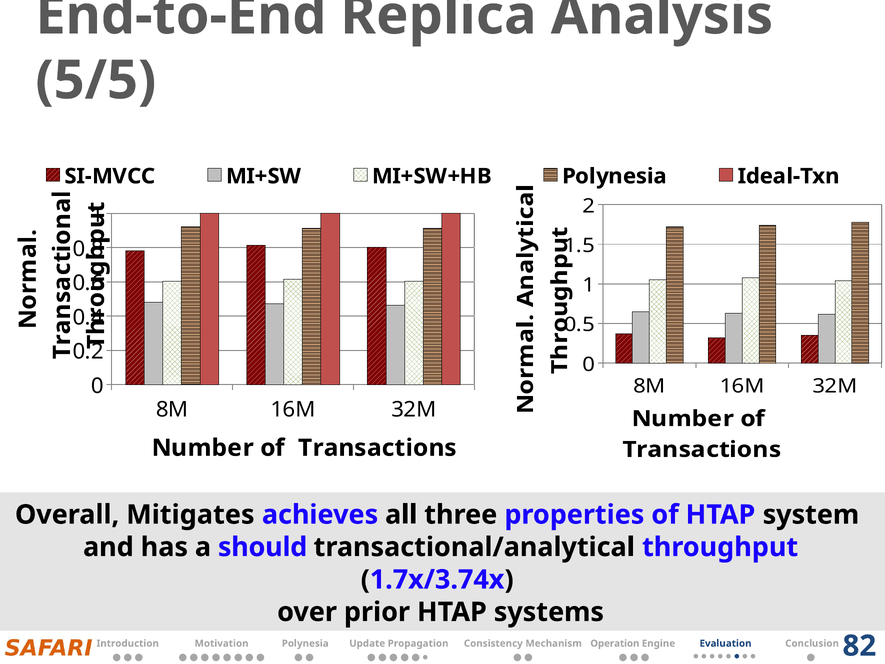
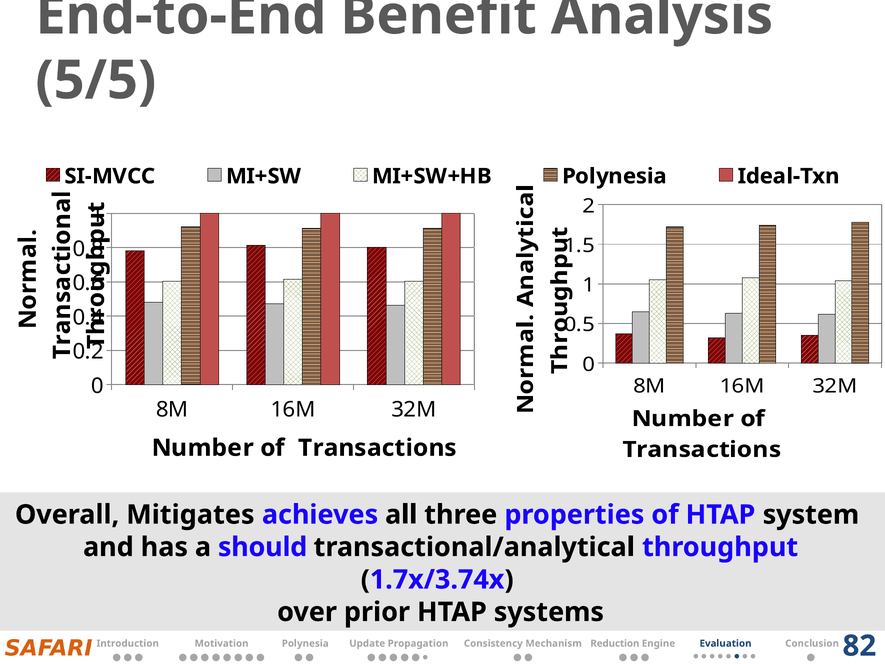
Replica: Replica -> Benefit
Operation: Operation -> Reduction
